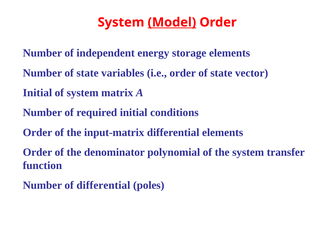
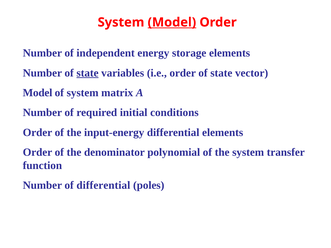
state at (88, 73) underline: none -> present
Initial at (37, 93): Initial -> Model
input-matrix: input-matrix -> input-energy
